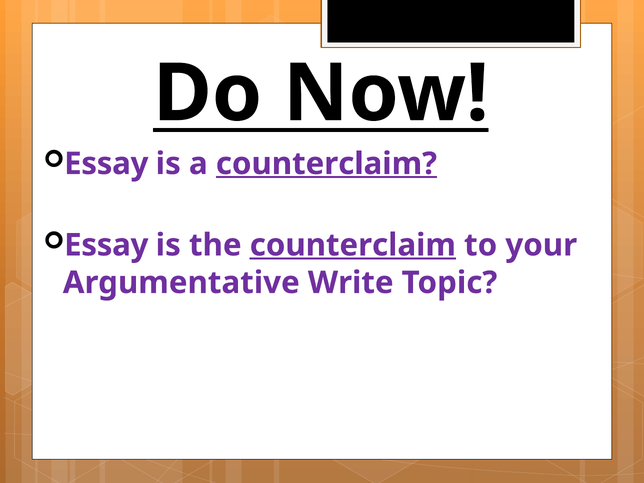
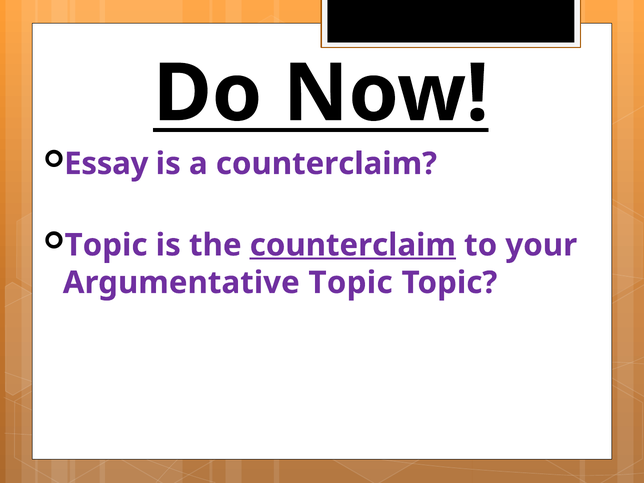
counterclaim at (326, 164) underline: present -> none
Essay at (106, 245): Essay -> Topic
Argumentative Write: Write -> Topic
